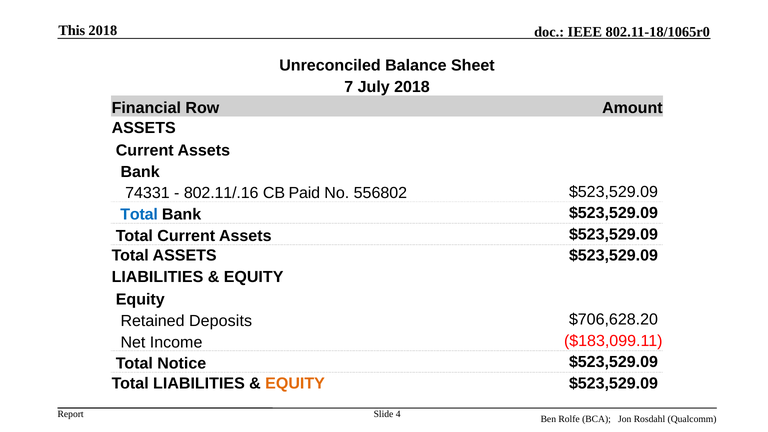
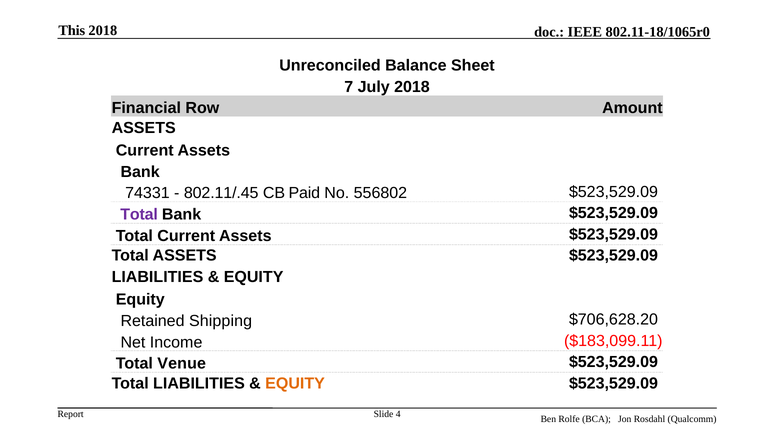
802.11/.16: 802.11/.16 -> 802.11/.45
Total at (139, 215) colour: blue -> purple
Deposits: Deposits -> Shipping
Notice: Notice -> Venue
